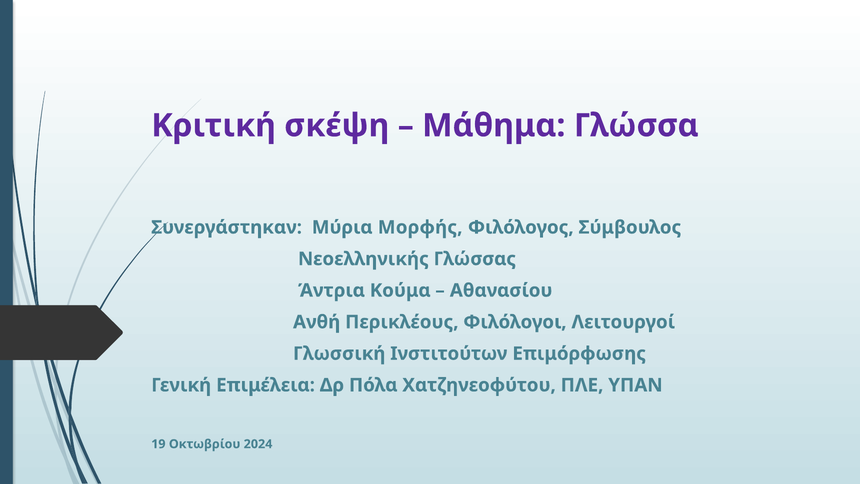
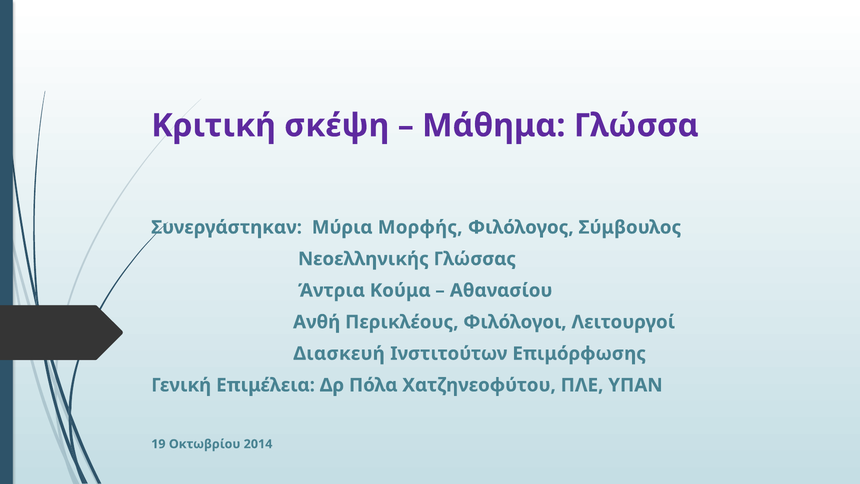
Γλωσσική: Γλωσσική -> Διασκευή
2024: 2024 -> 2014
